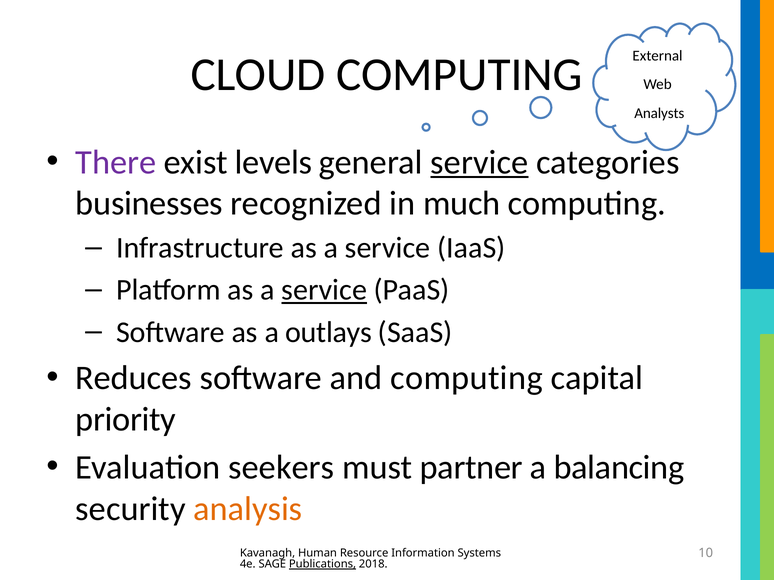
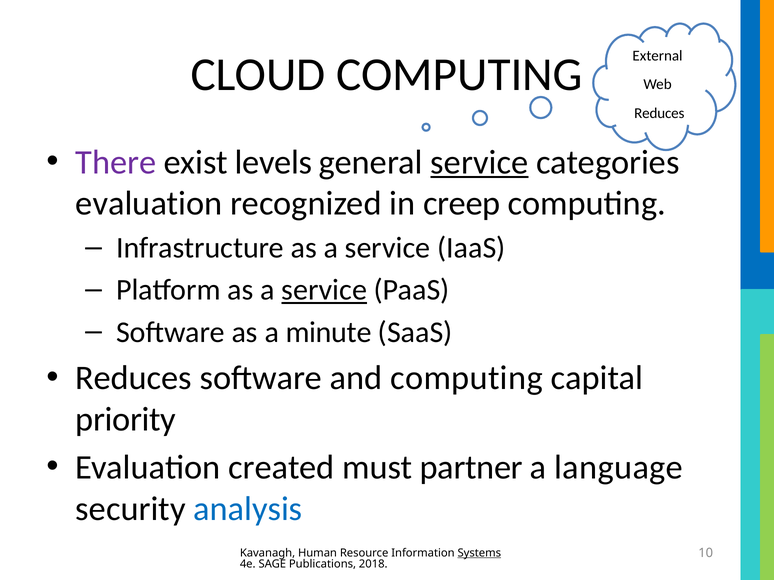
Analysts at (659, 113): Analysts -> Reduces
businesses at (149, 204): businesses -> evaluation
much: much -> creep
outlays: outlays -> minute
seekers: seekers -> created
balancing: balancing -> language
analysis colour: orange -> blue
Systems underline: none -> present
Publications underline: present -> none
